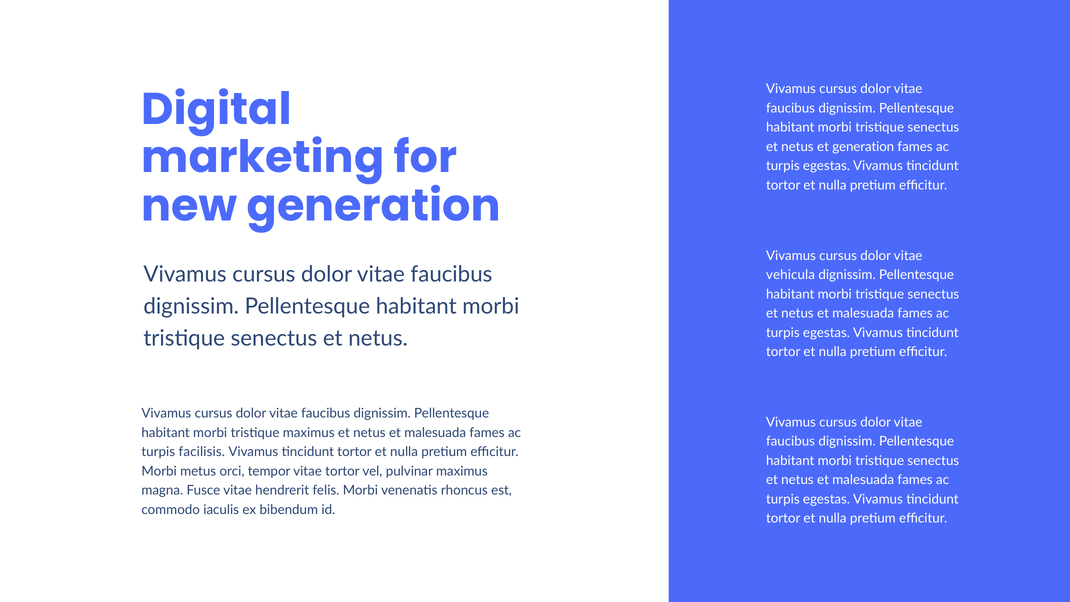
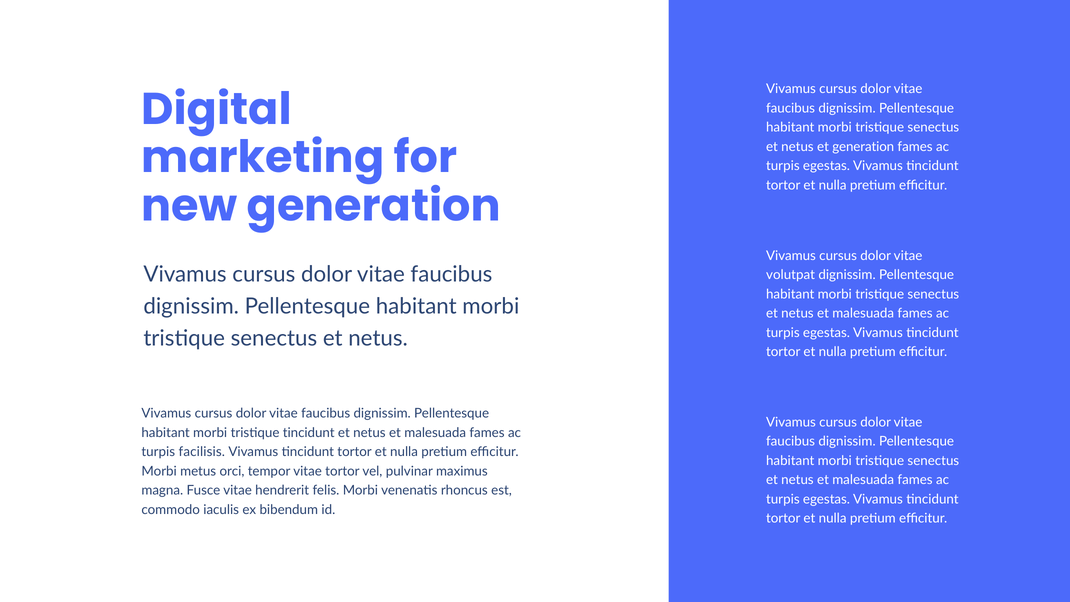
vehicula: vehicula -> volutpat
tristique maximus: maximus -> tincidunt
